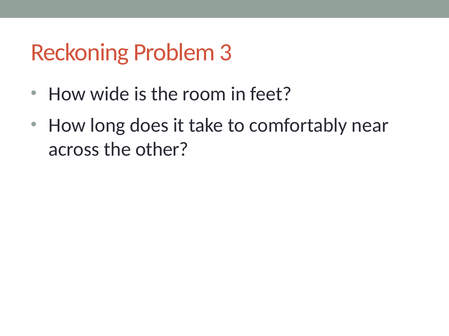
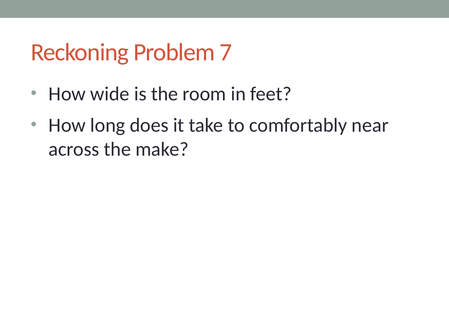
3: 3 -> 7
other: other -> make
